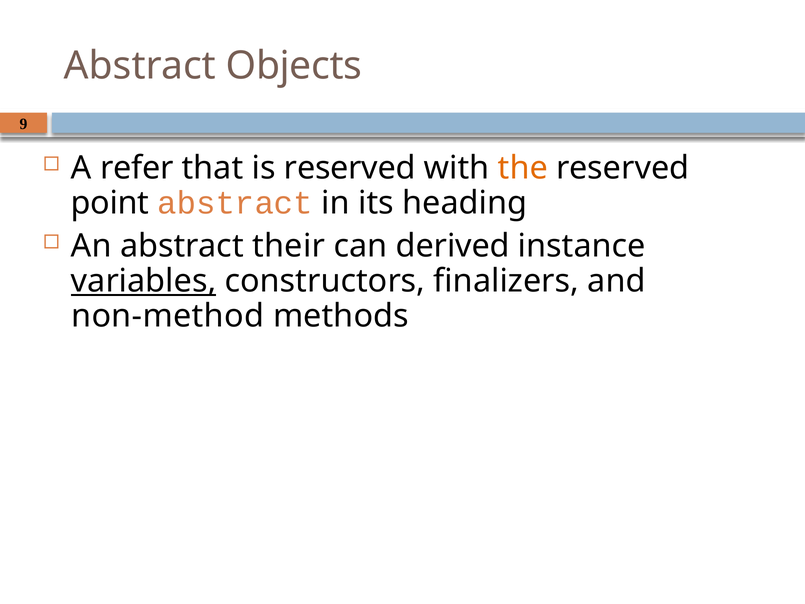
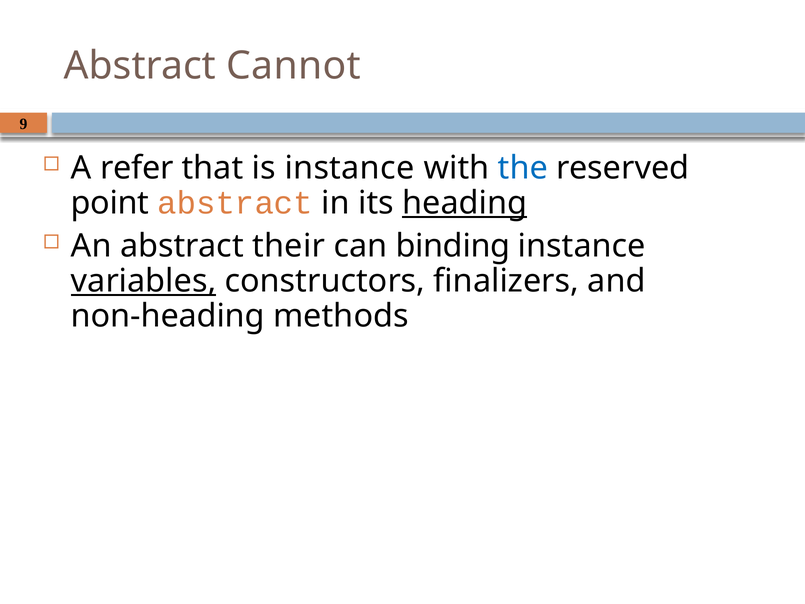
Objects: Objects -> Cannot
is reserved: reserved -> instance
the colour: orange -> blue
heading underline: none -> present
derived: derived -> binding
non-method: non-method -> non-heading
